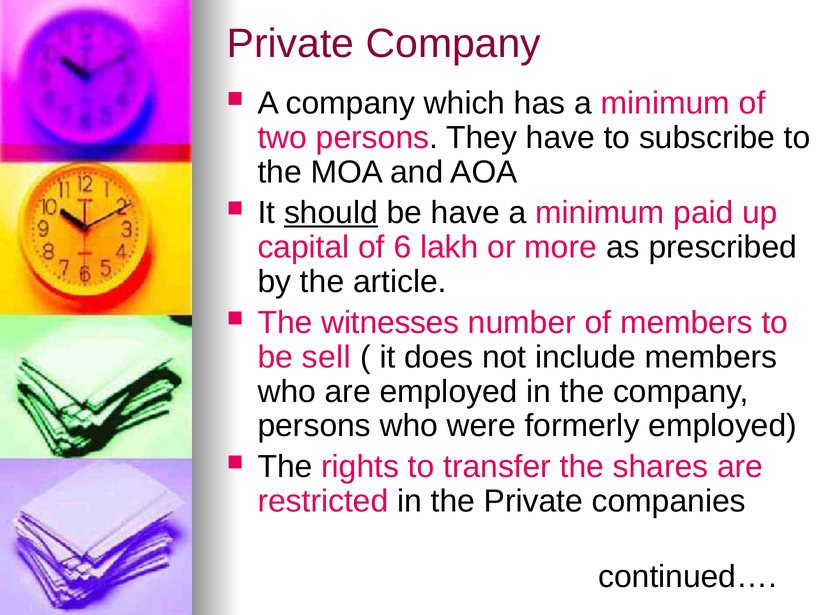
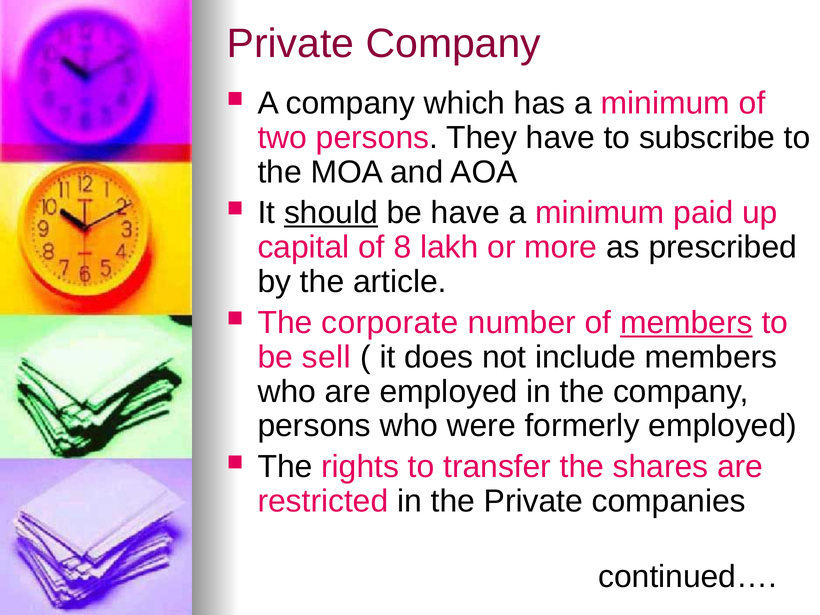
6: 6 -> 8
witnesses: witnesses -> corporate
members at (686, 323) underline: none -> present
